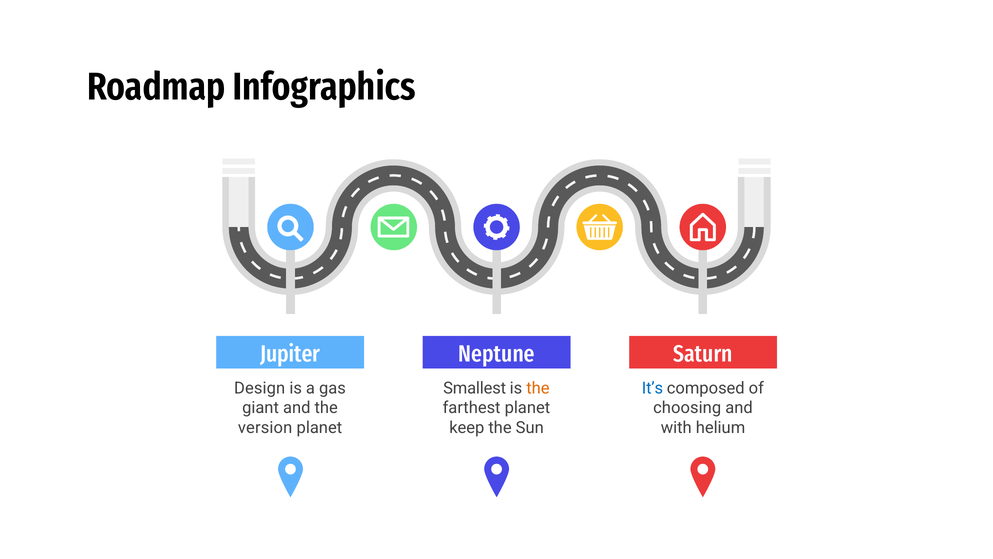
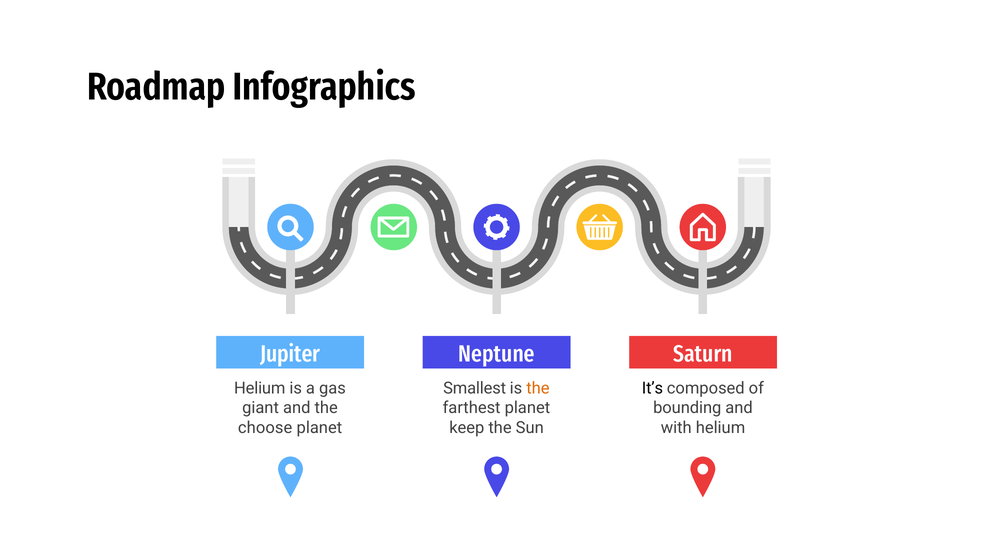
Design at (260, 388): Design -> Helium
It’s colour: blue -> black
choosing: choosing -> bounding
version: version -> choose
